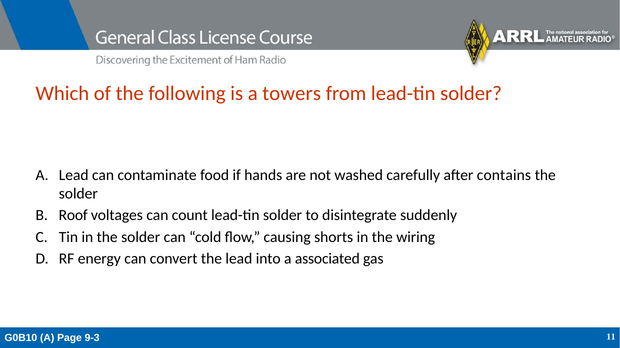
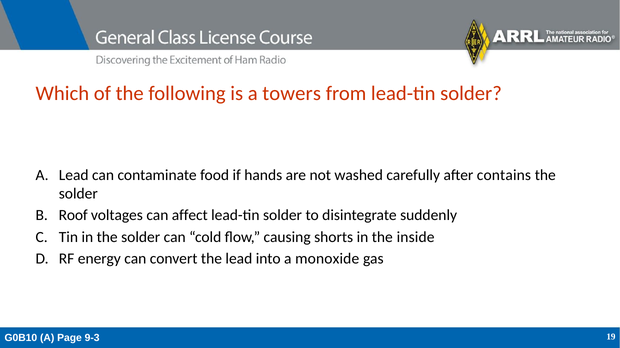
count: count -> affect
wiring: wiring -> inside
associated: associated -> monoxide
11: 11 -> 19
